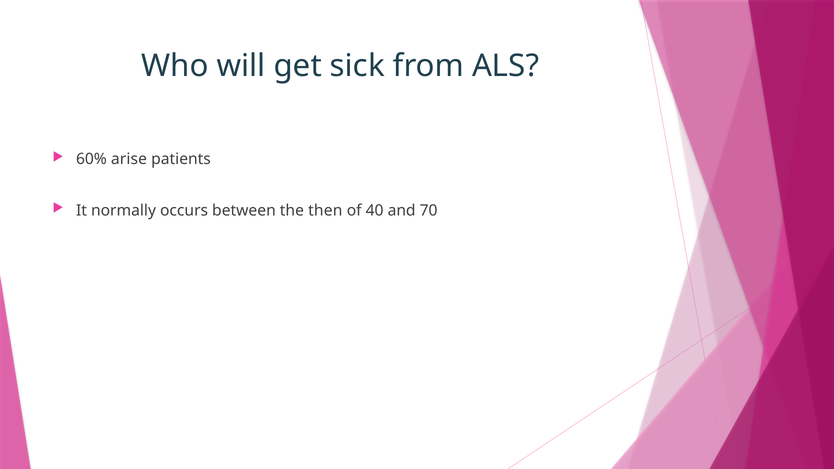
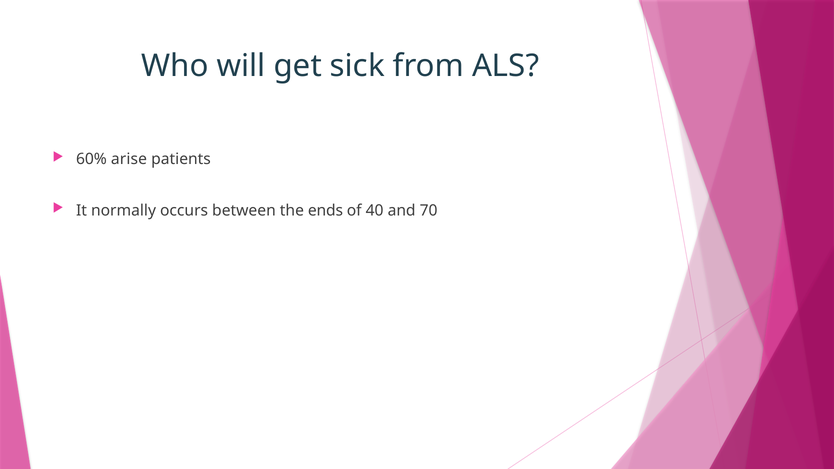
then: then -> ends
